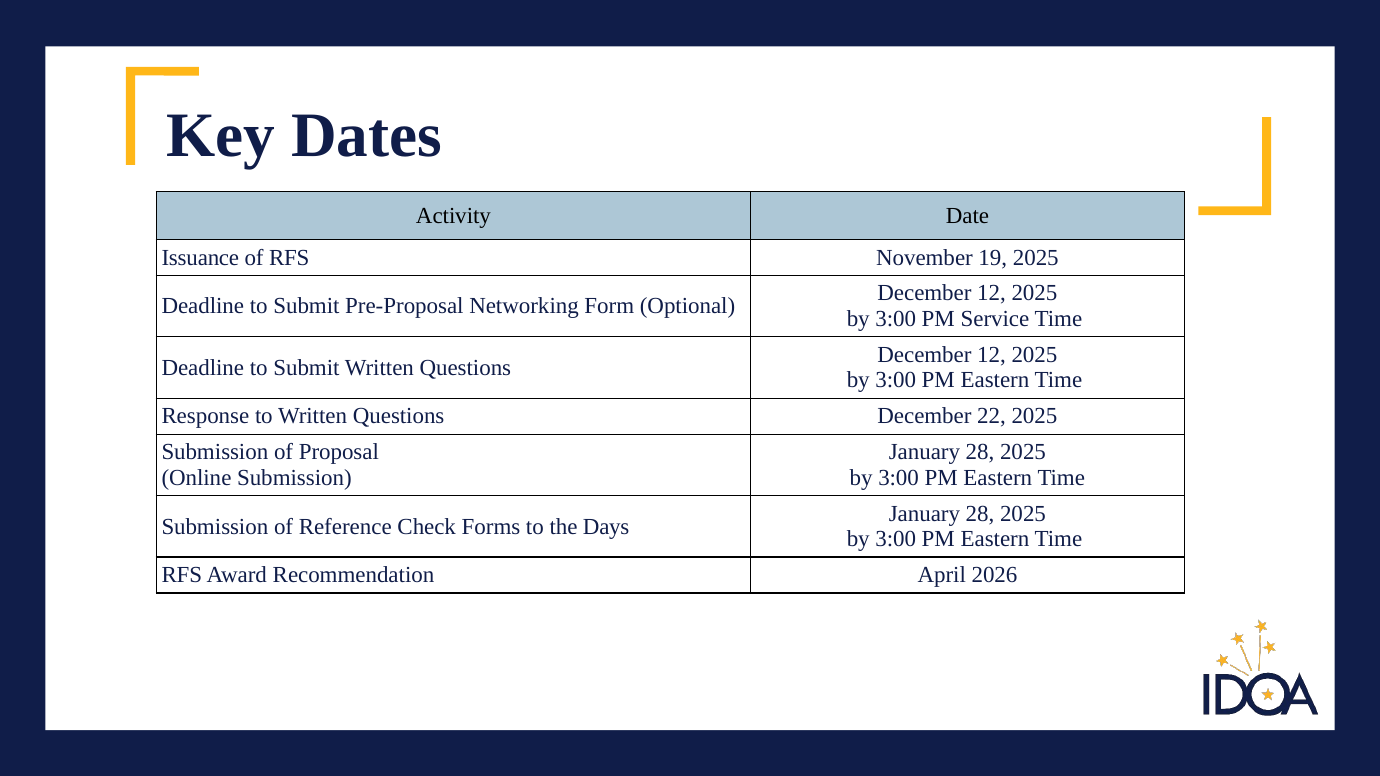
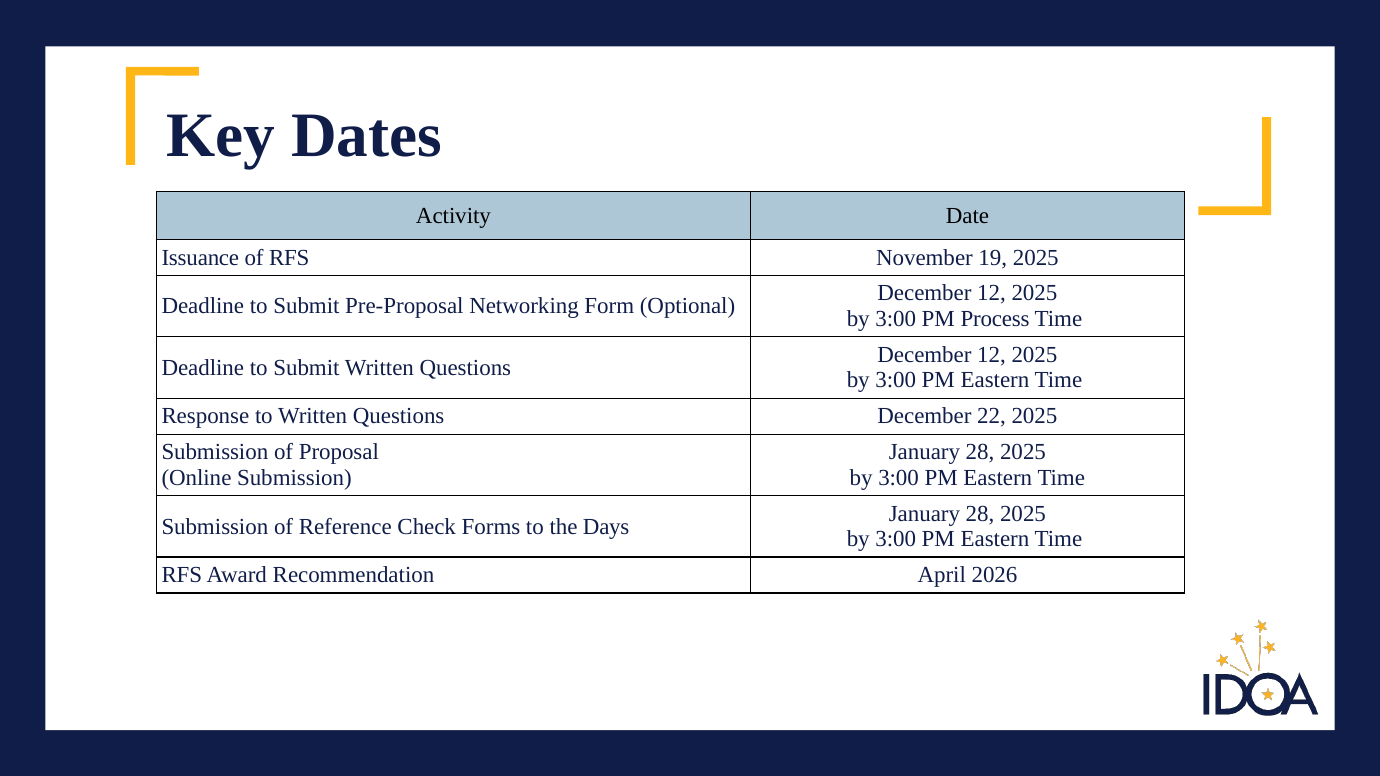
Service: Service -> Process
